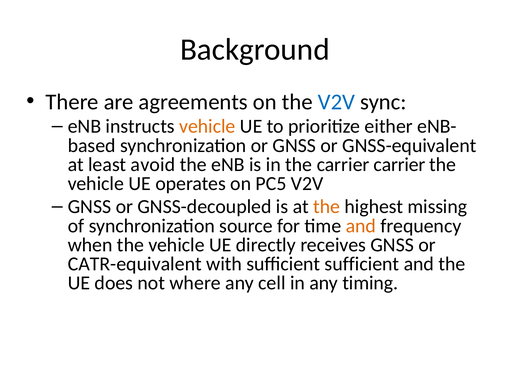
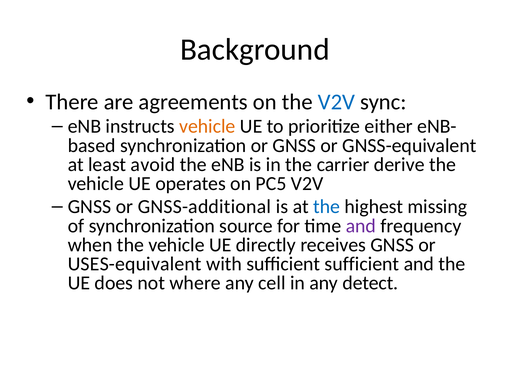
carrier carrier: carrier -> derive
GNSS-decoupled: GNSS-decoupled -> GNSS-additional
the at (327, 206) colour: orange -> blue
and at (361, 225) colour: orange -> purple
CATR-equivalent: CATR-equivalent -> USES-equivalent
timing: timing -> detect
